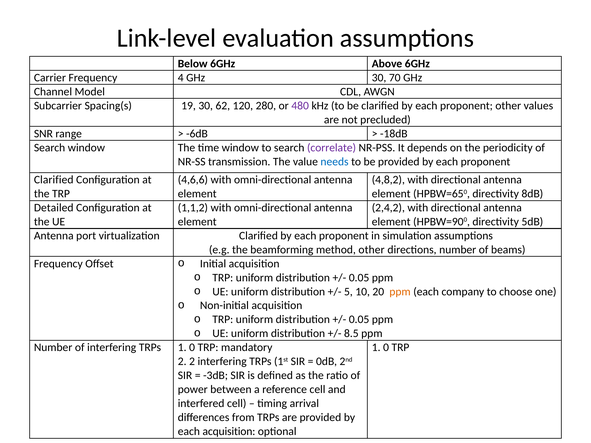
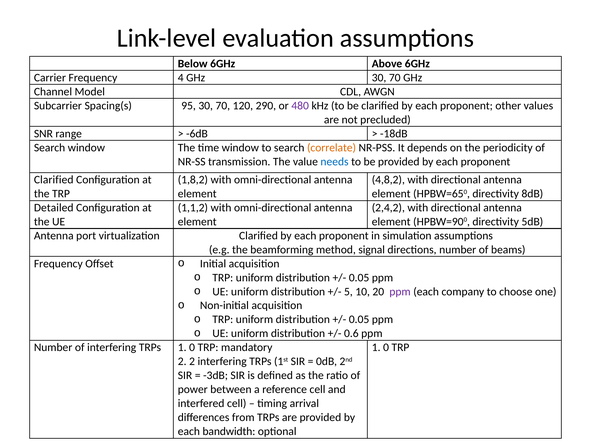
19: 19 -> 95
62 at (223, 106): 62 -> 70
280: 280 -> 290
correlate colour: purple -> orange
4,6,6: 4,6,6 -> 1,8,2
method other: other -> signal
ppm at (400, 292) colour: orange -> purple
8.5: 8.5 -> 0.6
each acquisition: acquisition -> bandwidth
